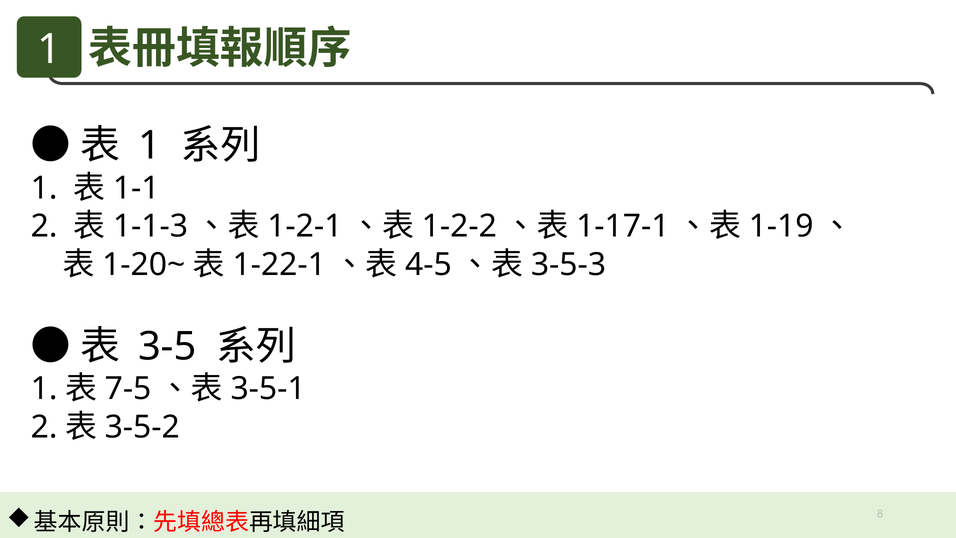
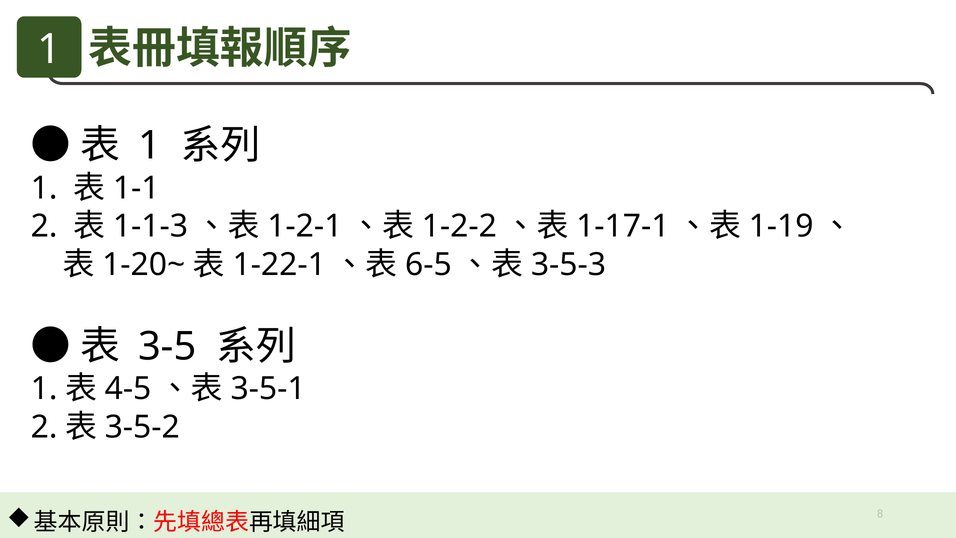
4-5: 4-5 -> 6-5
7-5: 7-5 -> 4-5
